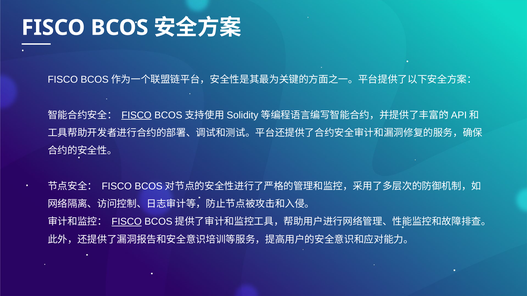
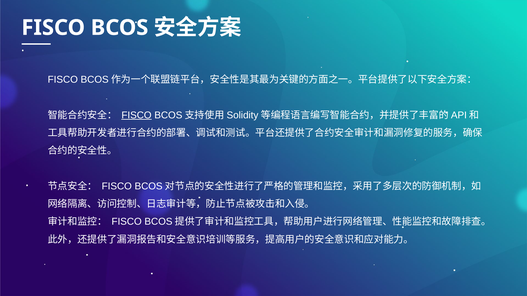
FISCO at (127, 222) underline: present -> none
